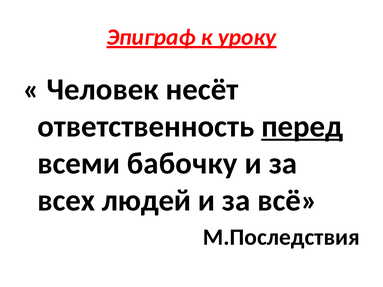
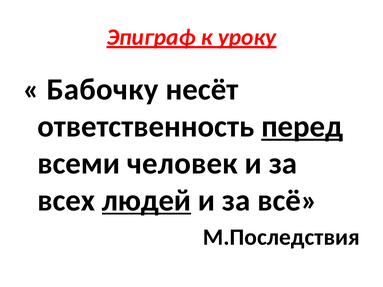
Человек: Человек -> Бабочку
бабочку: бабочку -> человек
людей underline: none -> present
